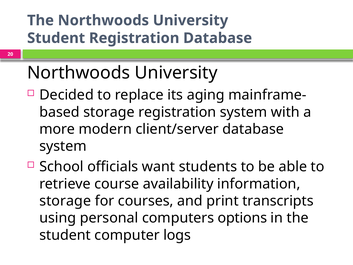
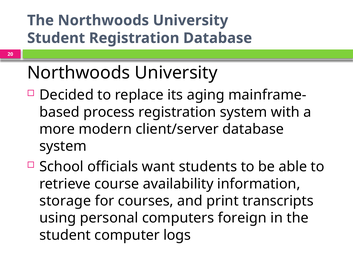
storage at (109, 112): storage -> process
options: options -> foreign
